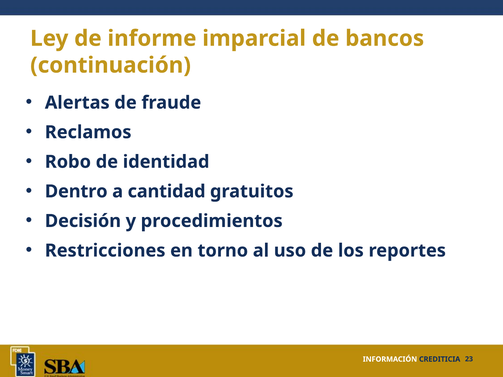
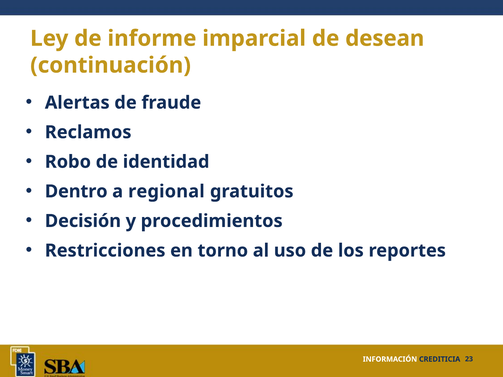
bancos: bancos -> desean
cantidad: cantidad -> regional
